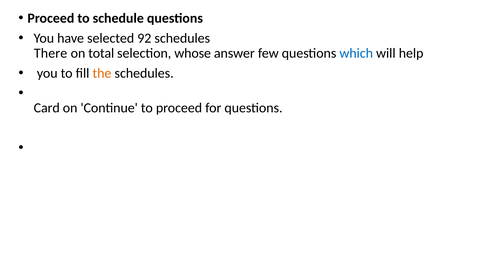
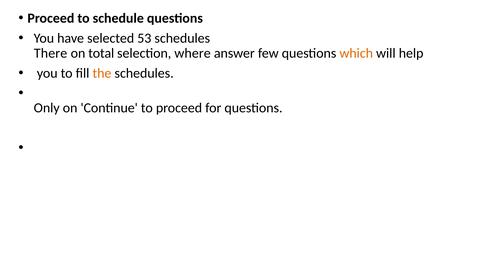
92: 92 -> 53
whose: whose -> where
which colour: blue -> orange
Card: Card -> Only
